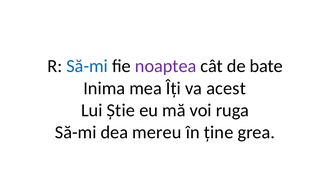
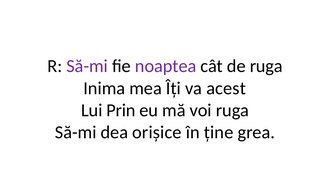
Să-mi at (87, 66) colour: blue -> purple
de bate: bate -> ruga
Știe: Știe -> Prin
mereu: mereu -> orișice
